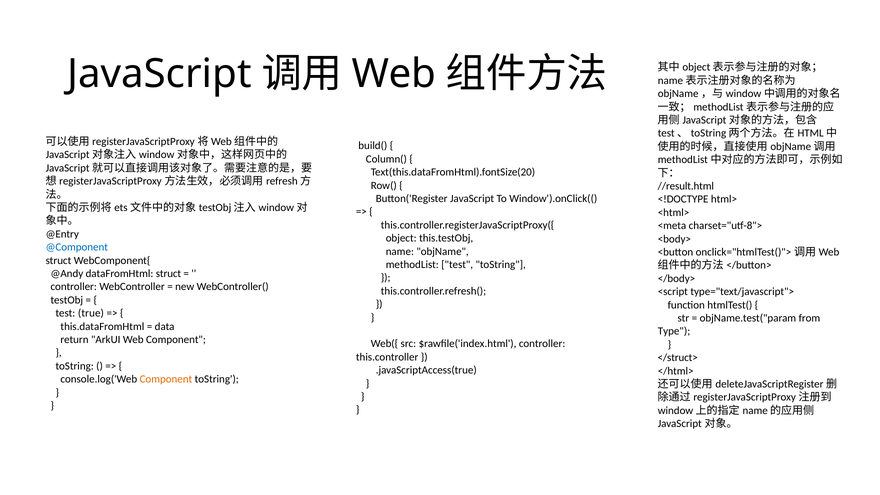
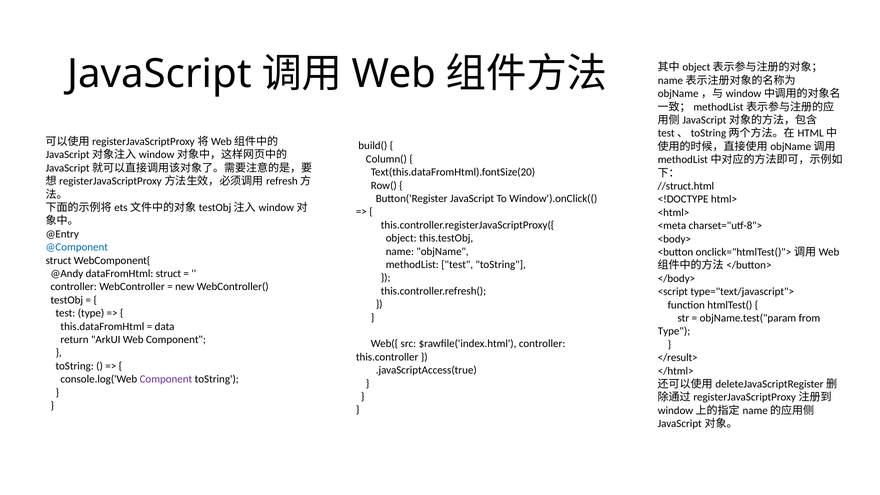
//result.html: //result.html -> //struct.html
test true: true -> type
</struct>: </struct> -> </result>
Component at (166, 379) colour: orange -> purple
